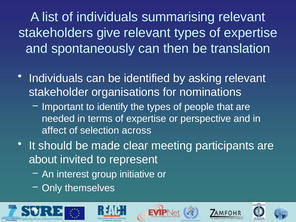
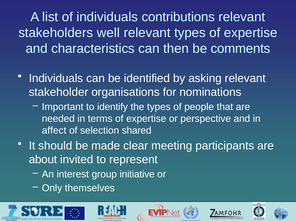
summarising: summarising -> contributions
give: give -> well
spontaneously: spontaneously -> characteristics
translation: translation -> comments
across: across -> shared
